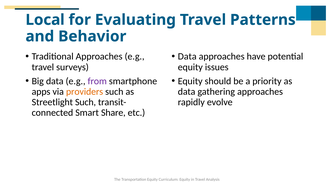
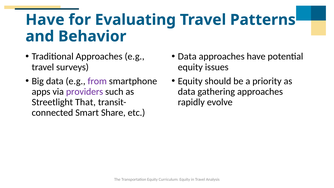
Local at (45, 20): Local -> Have
providers colour: orange -> purple
Streetlight Such: Such -> That
